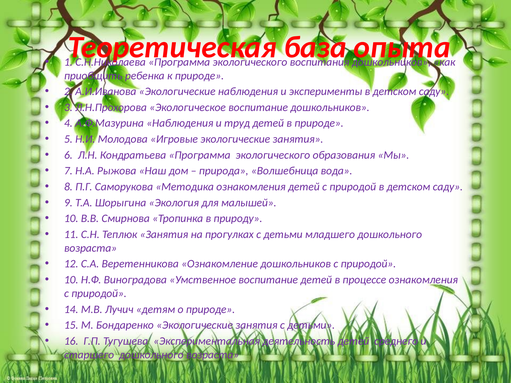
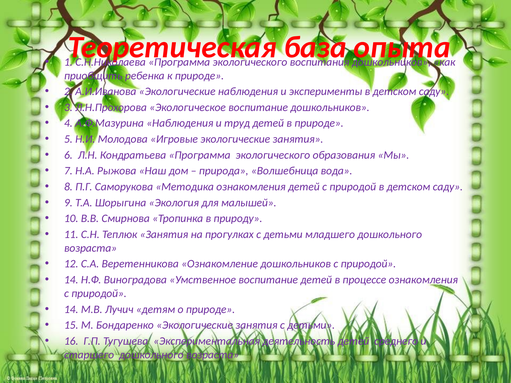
10 at (71, 280): 10 -> 14
